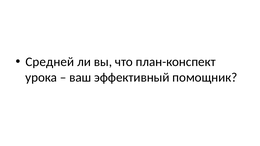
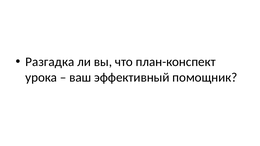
Средней: Средней -> Разгадка
